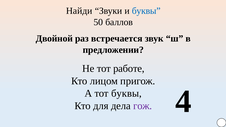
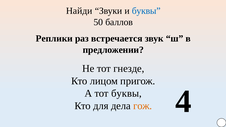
Двойной: Двойной -> Реплики
работе: работе -> гнезде
гож colour: purple -> orange
